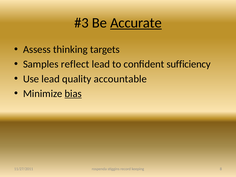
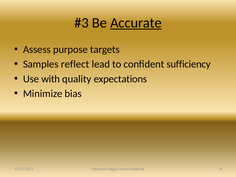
thinking: thinking -> purpose
Use lead: lead -> with
accountable: accountable -> expectations
bias underline: present -> none
